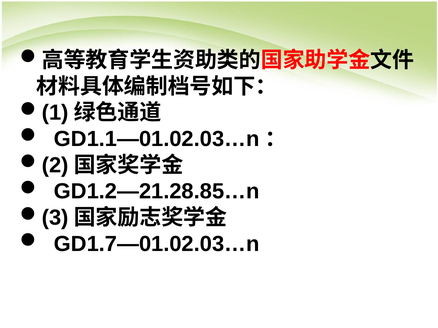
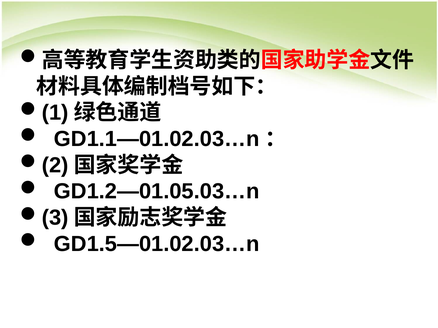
GD1.2—21.28.85…n: GD1.2—21.28.85…n -> GD1.2—01.05.03…n
GD1.7—01.02.03…n: GD1.7—01.02.03…n -> GD1.5—01.02.03…n
